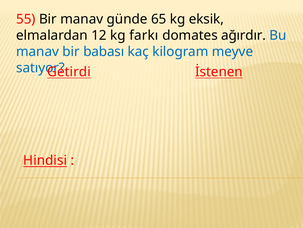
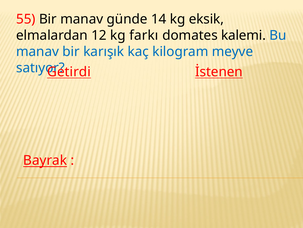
65: 65 -> 14
ağırdır: ağırdır -> kalemi
babası: babası -> karışık
Hindisi: Hindisi -> Bayrak
